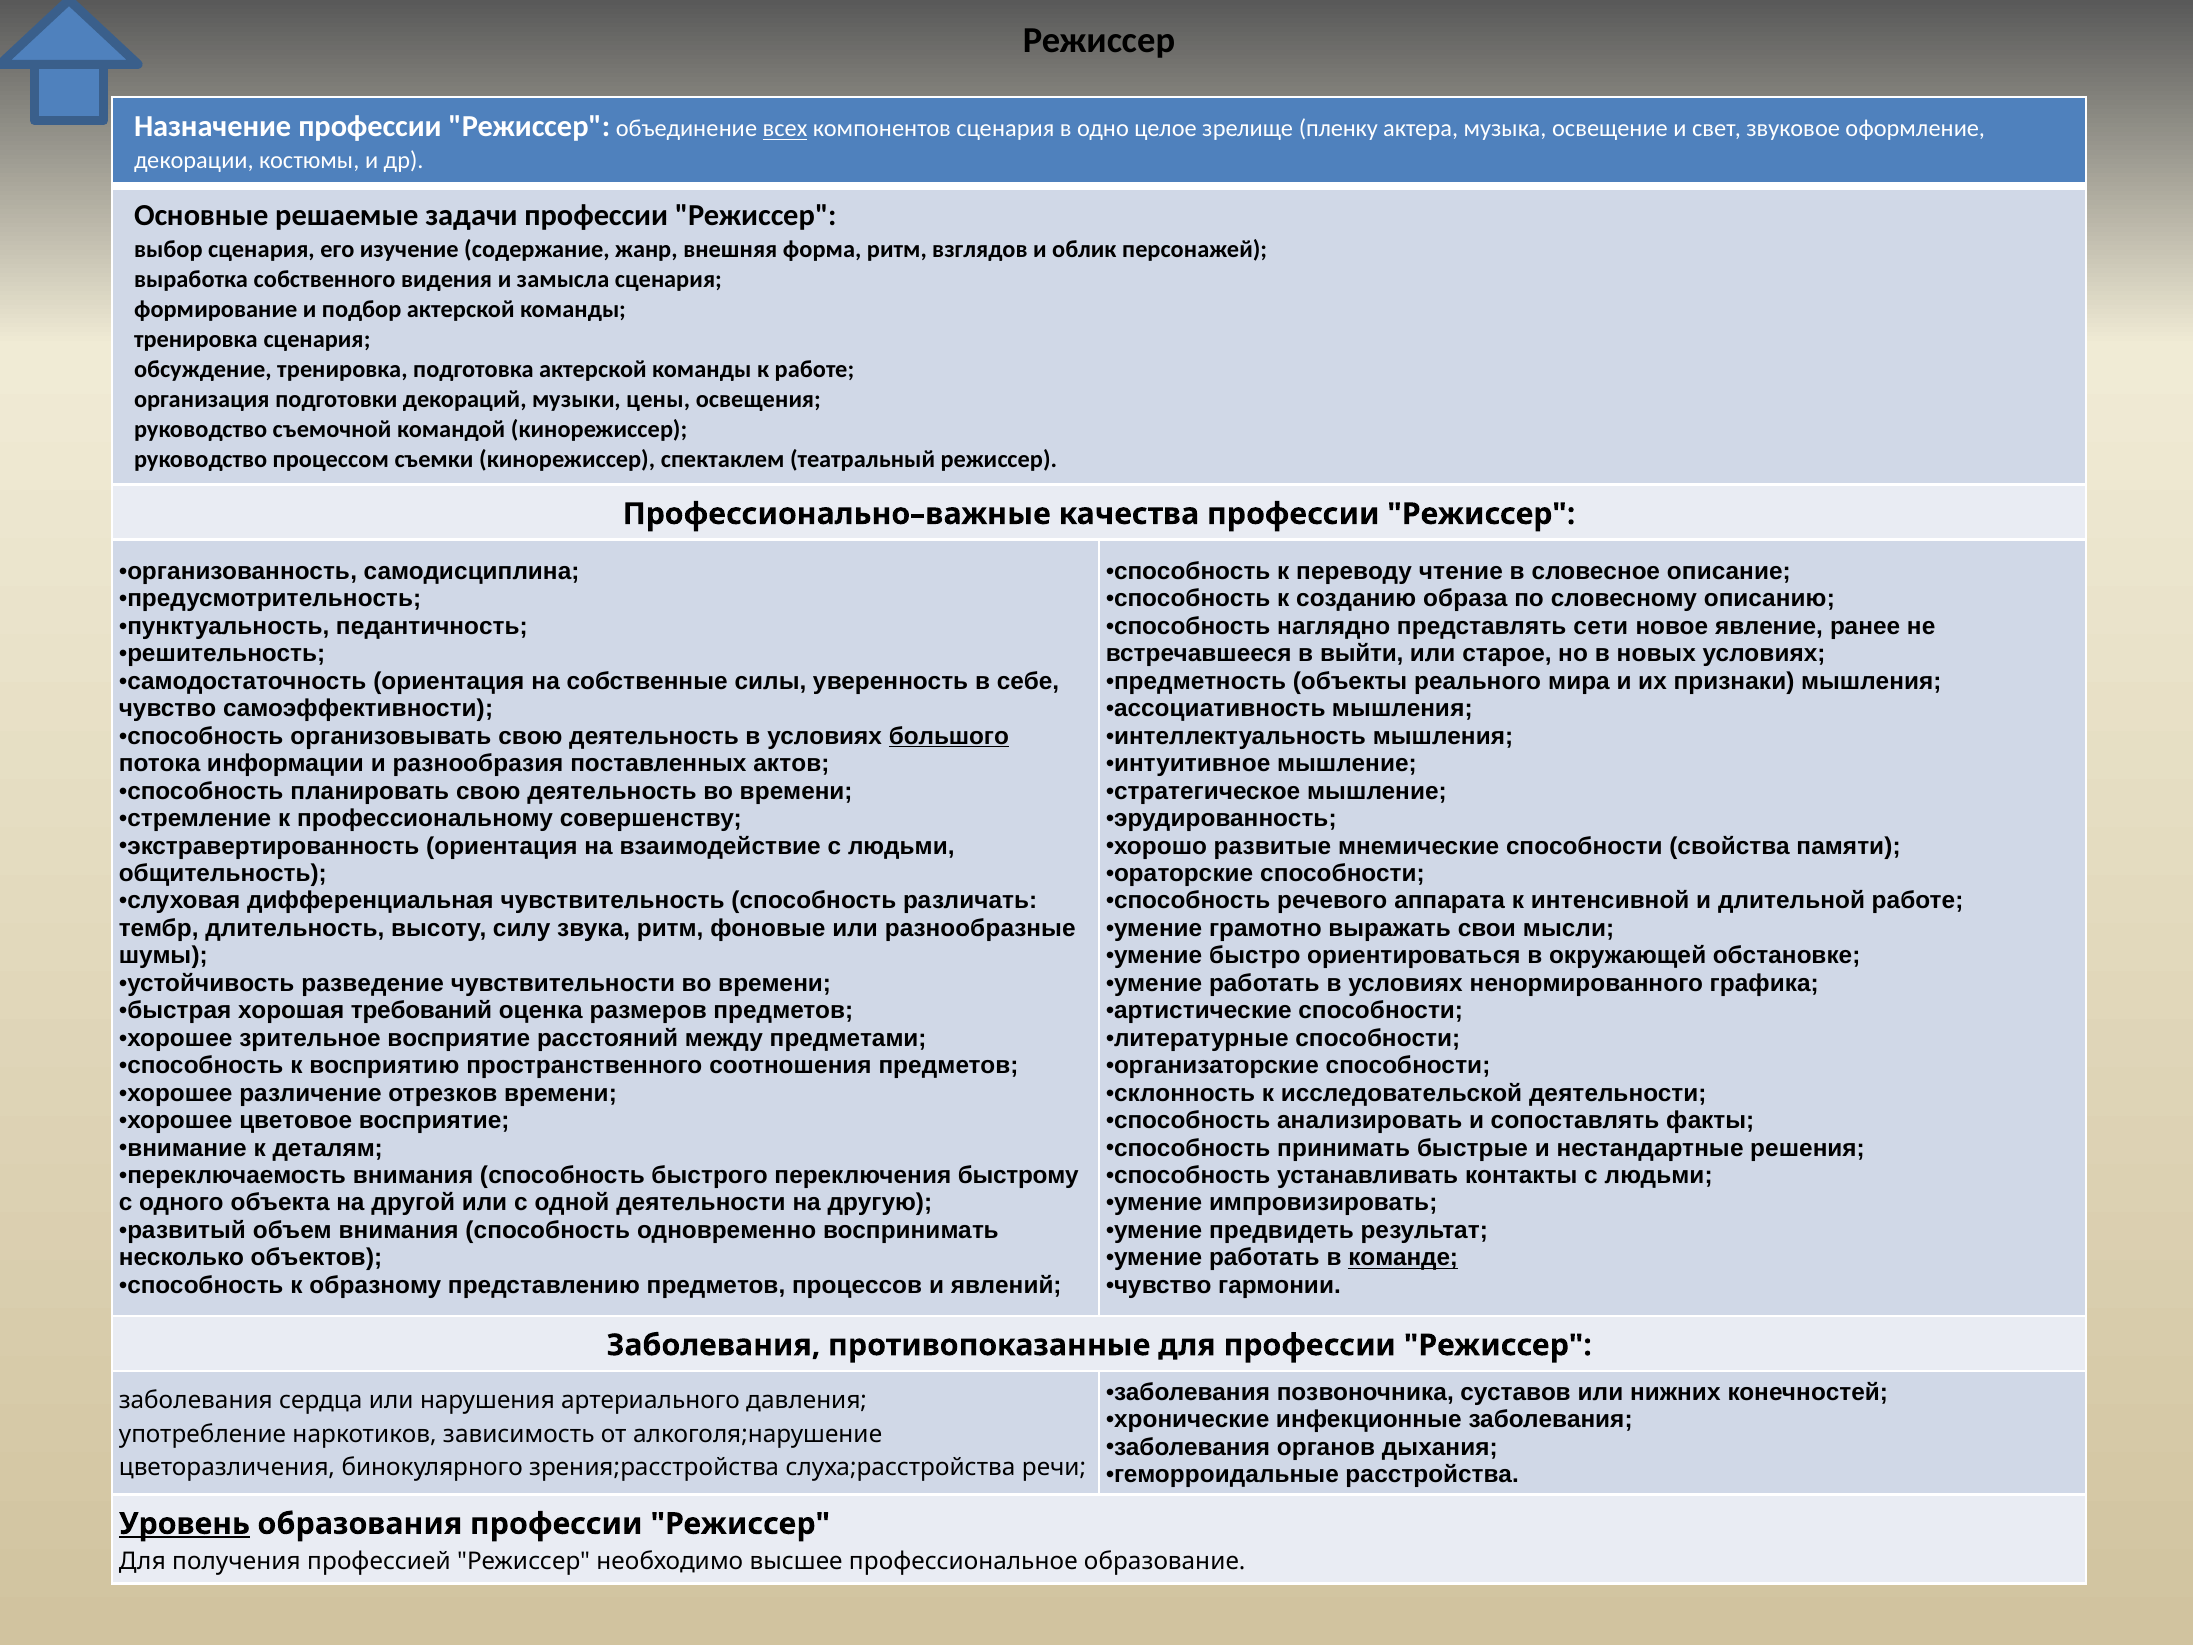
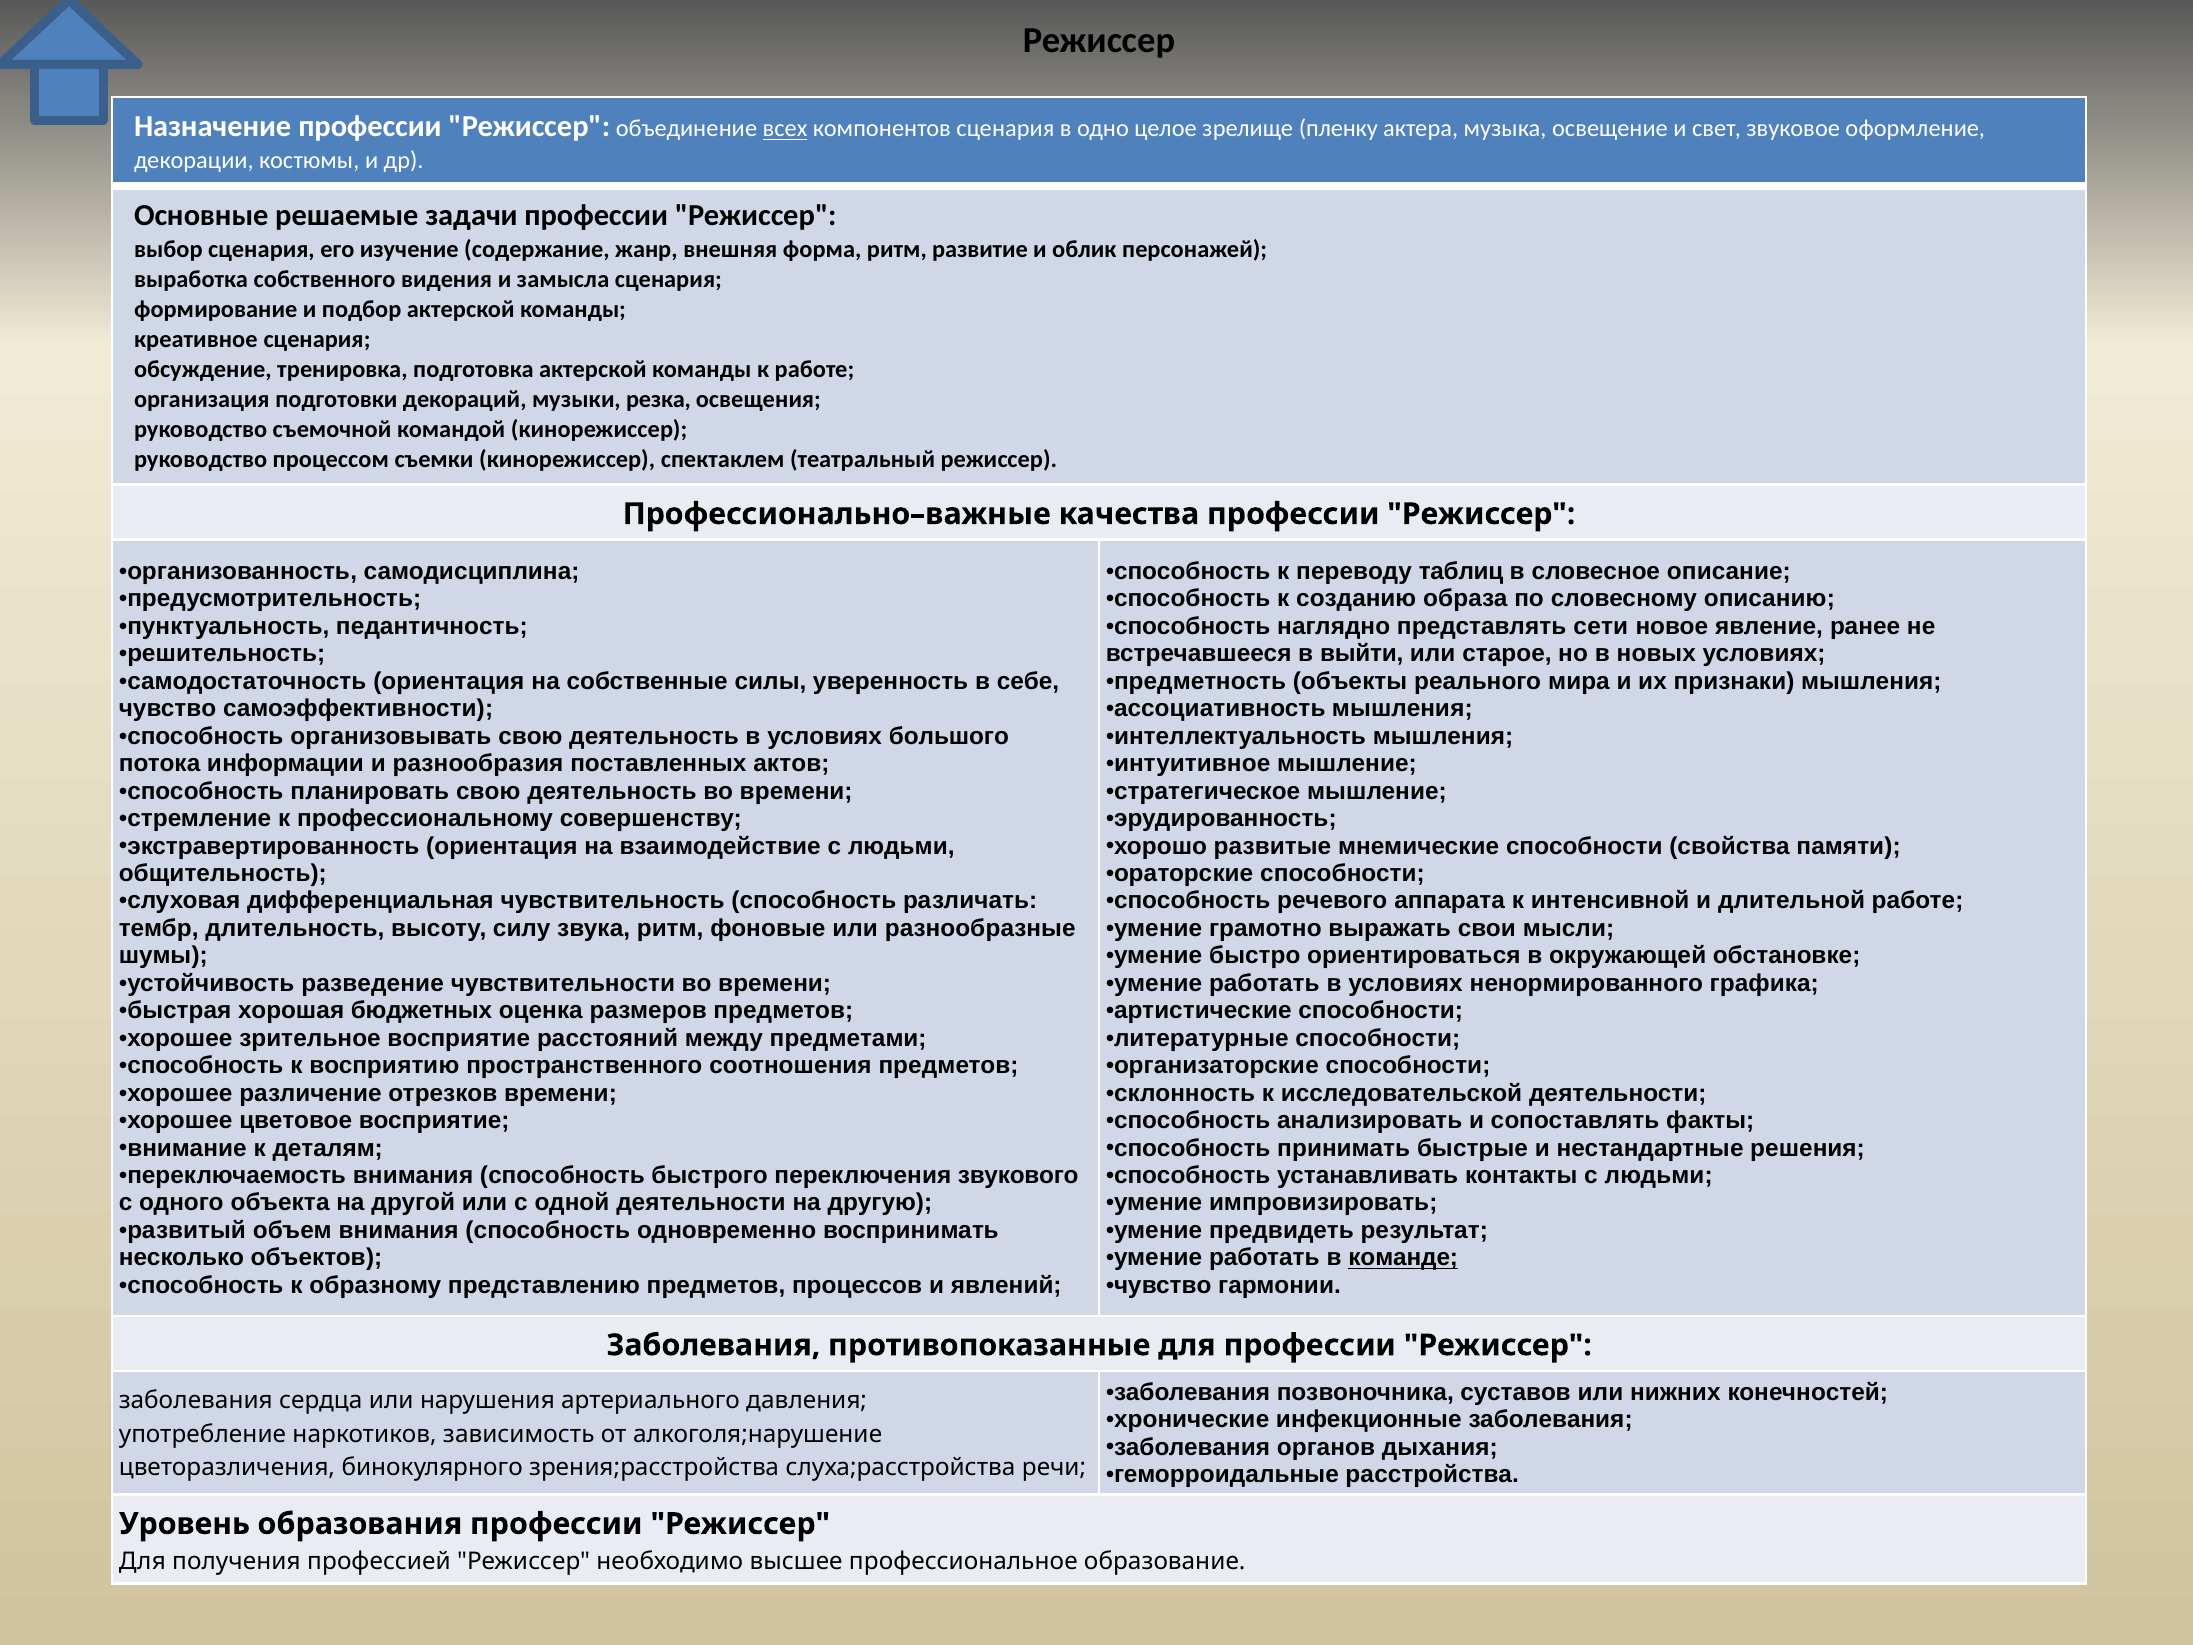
взглядов: взглядов -> развитие
тренировка at (196, 339): тренировка -> креативное
цены: цены -> резка
чтение: чтение -> таблиц
большого underline: present -> none
требований: требований -> бюджетных
быстрому: быстрому -> звукового
Уровень underline: present -> none
